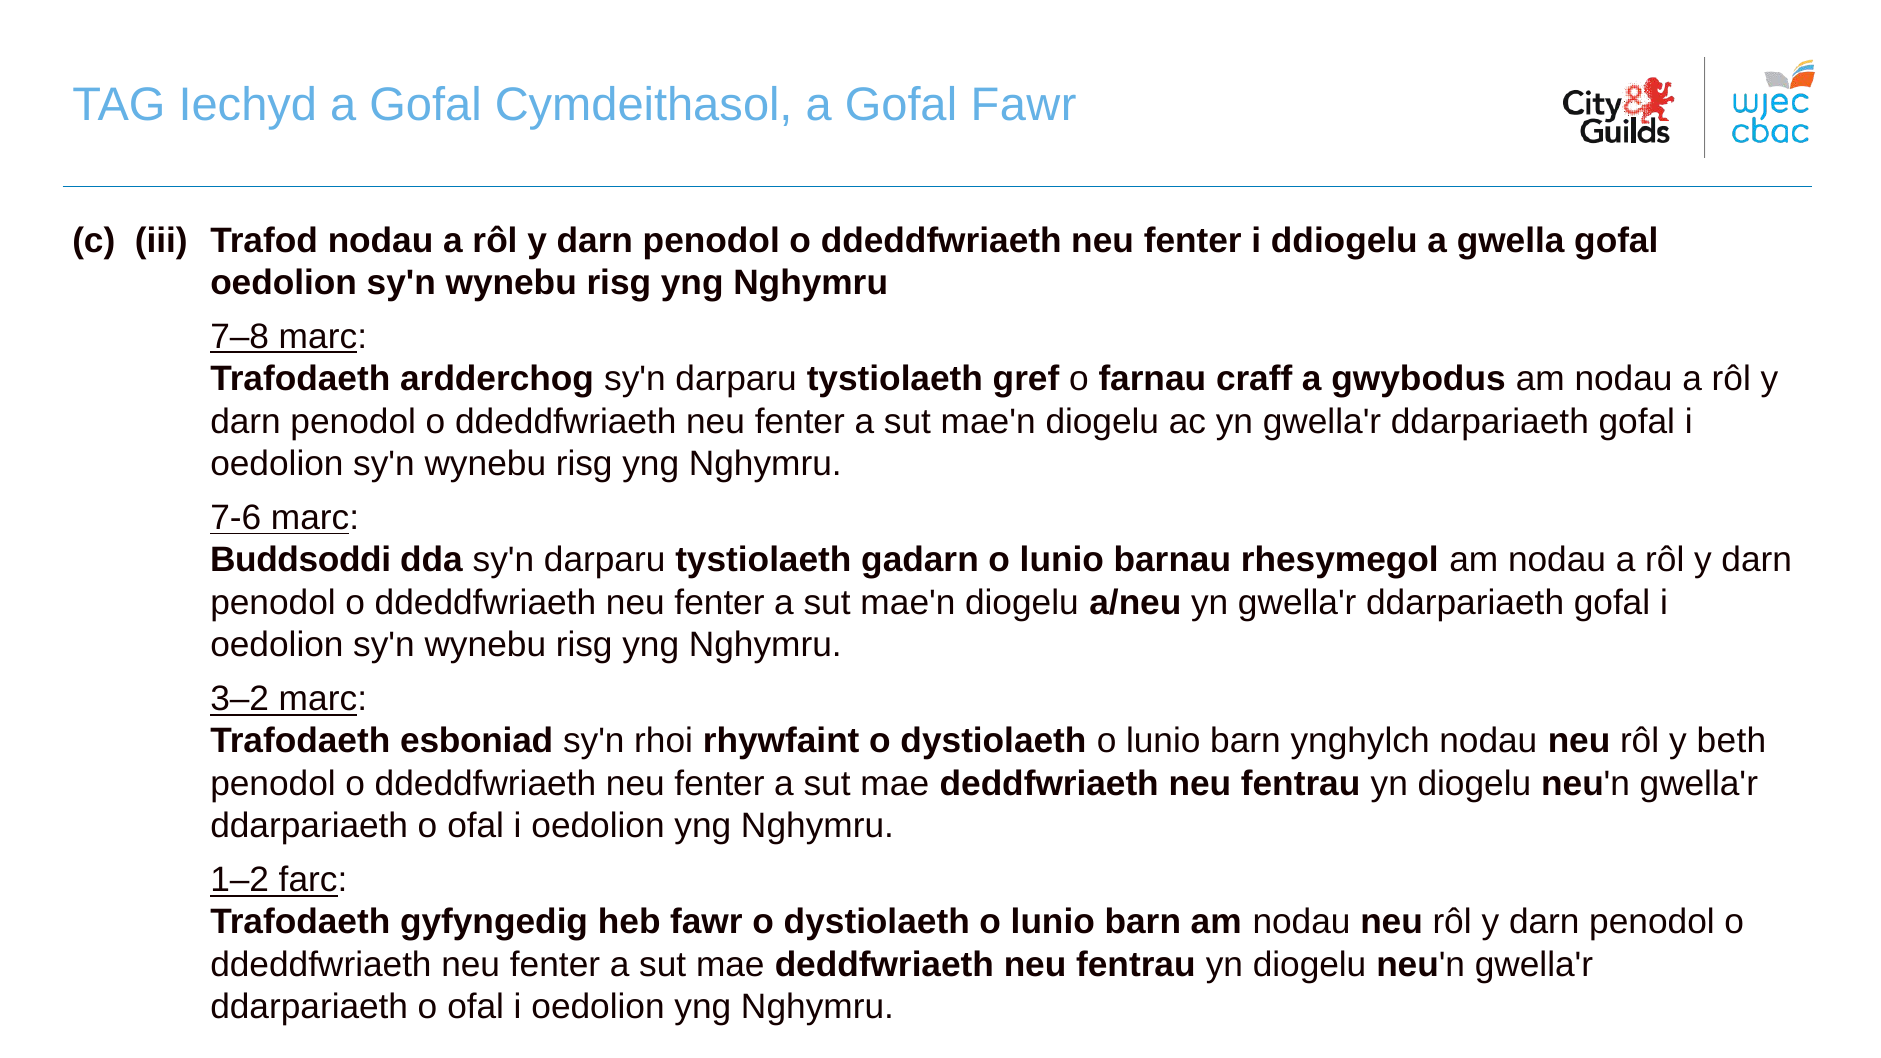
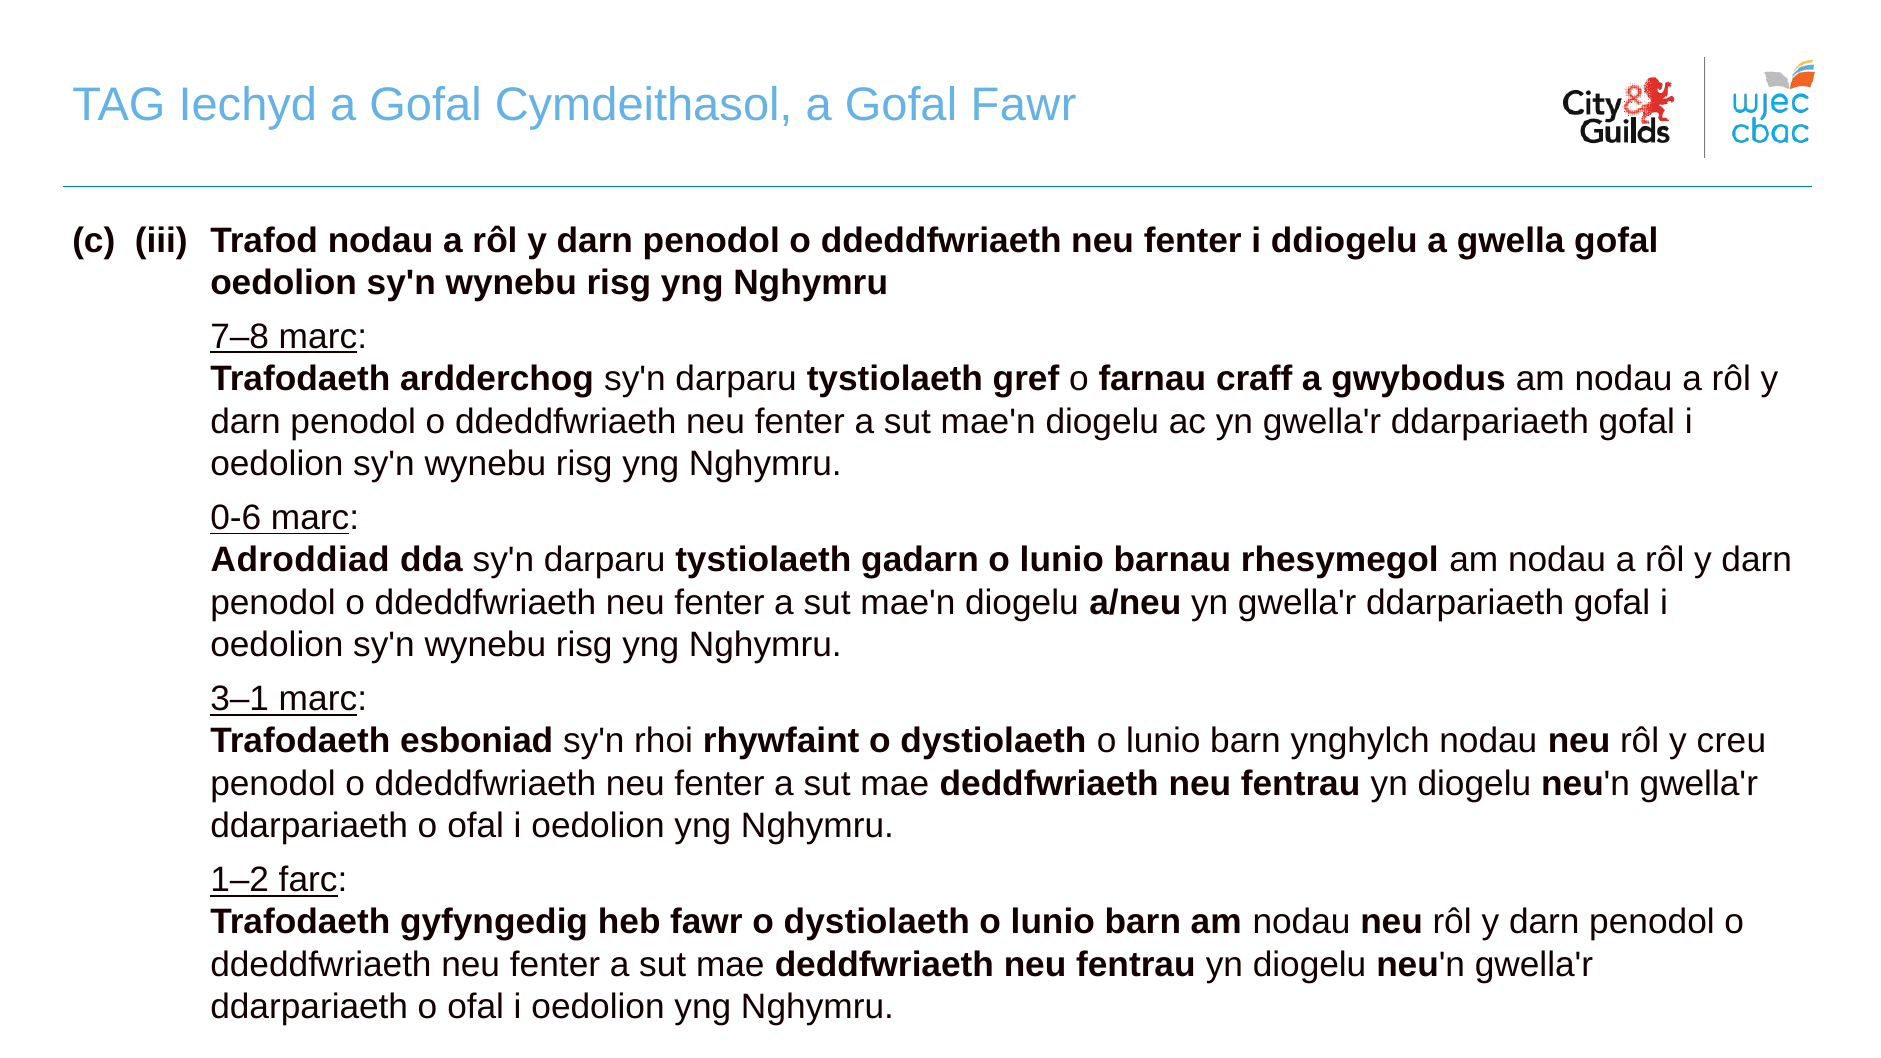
7-6: 7-6 -> 0-6
Buddsoddi: Buddsoddi -> Adroddiad
3–2: 3–2 -> 3–1
beth: beth -> creu
